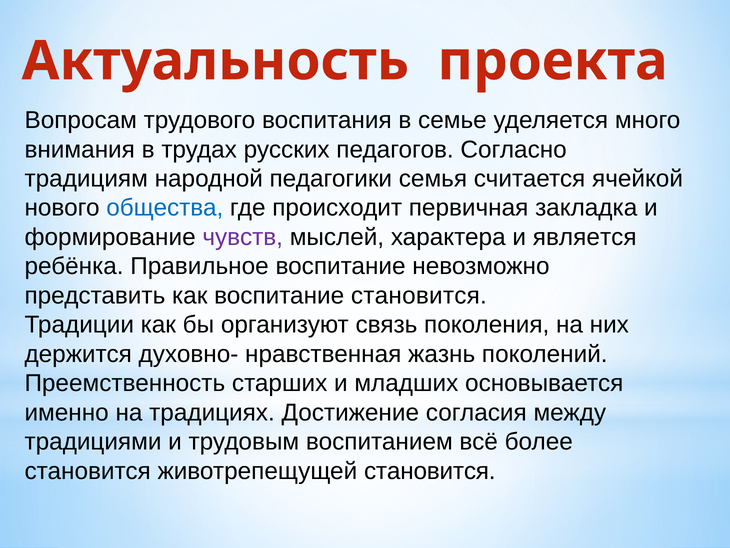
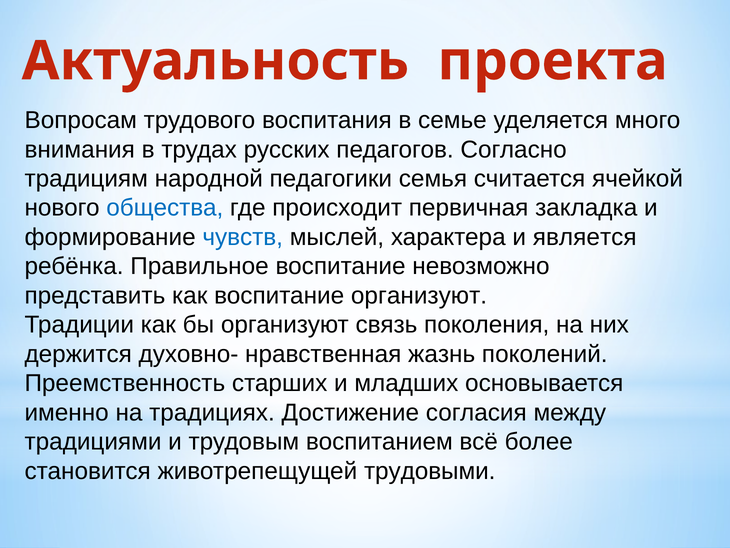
чувств colour: purple -> blue
воспитание становится: становится -> организуют
животрепещущей становится: становится -> трудовыми
